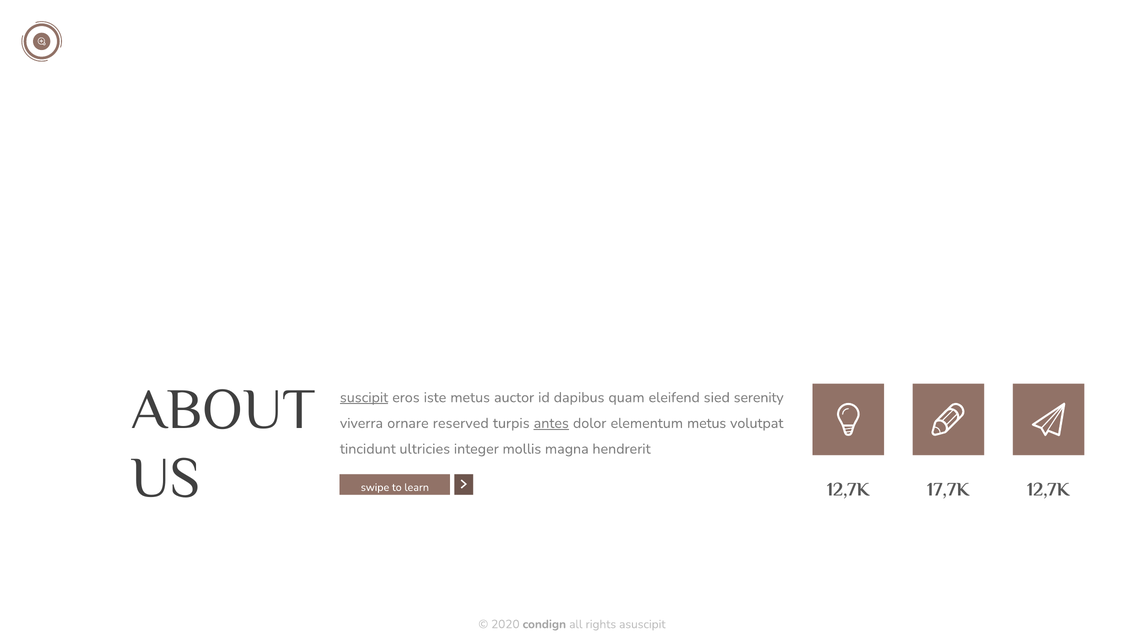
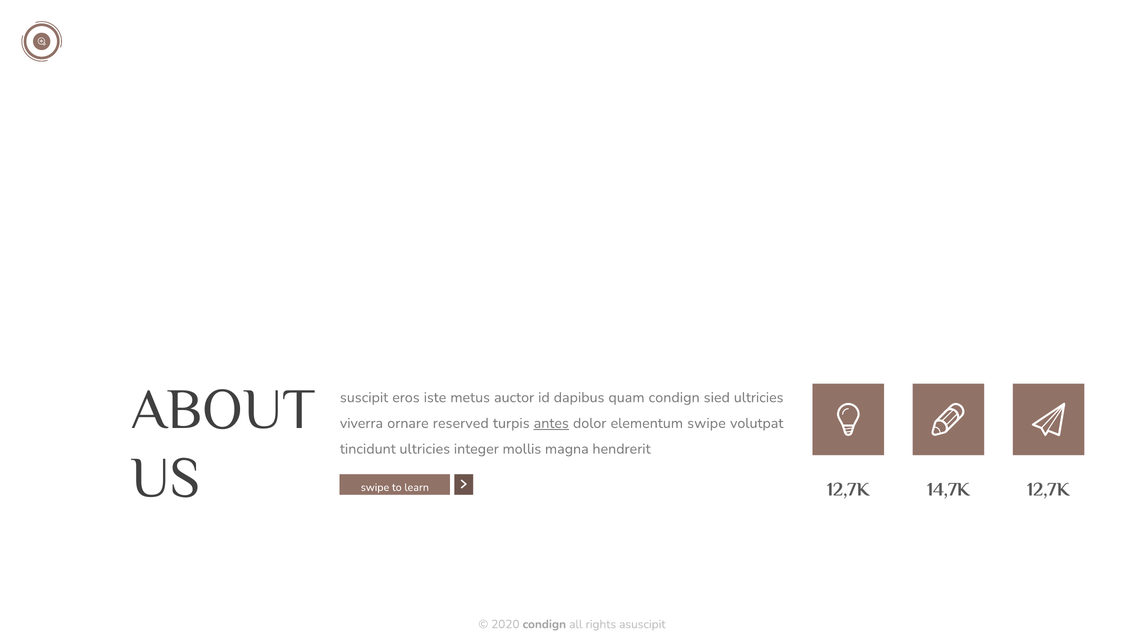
suscipit underline: present -> none
quam eleifend: eleifend -> condign
sied serenity: serenity -> ultricies
elementum metus: metus -> swipe
17,7K: 17,7K -> 14,7K
